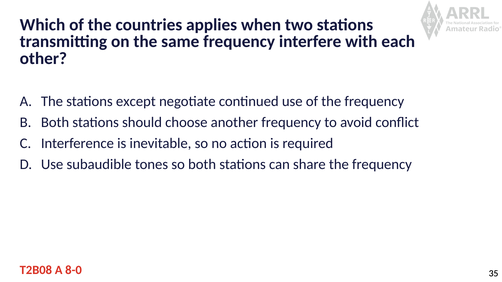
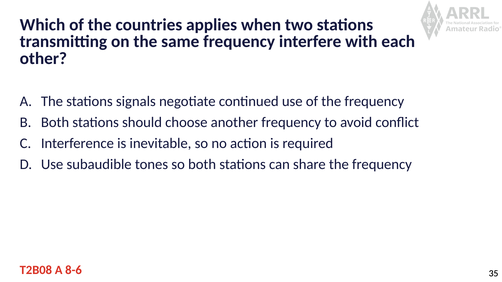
except: except -> signals
8-0: 8-0 -> 8-6
